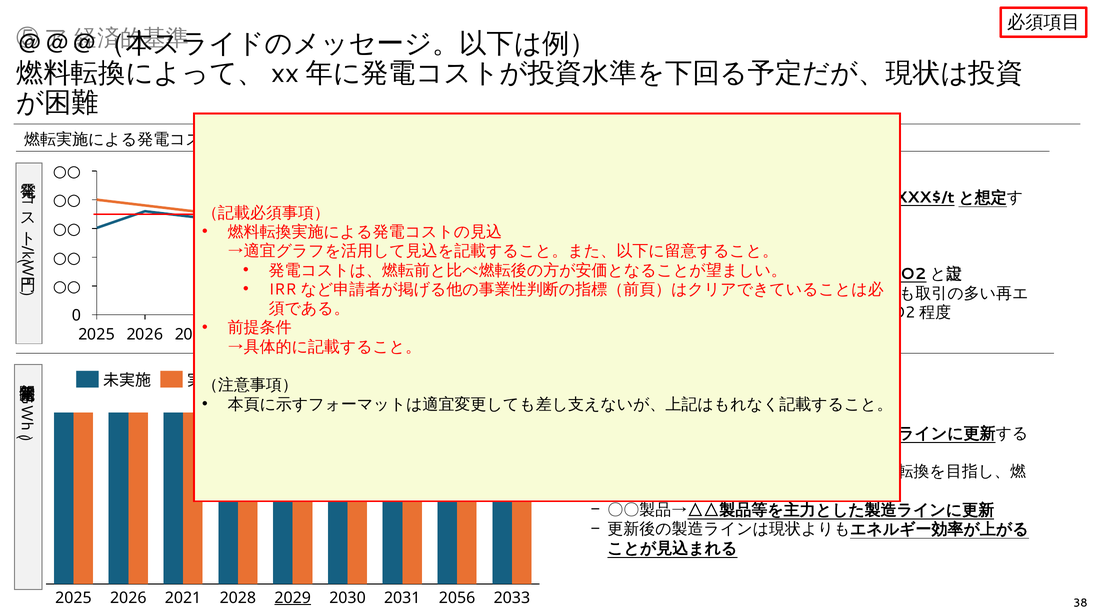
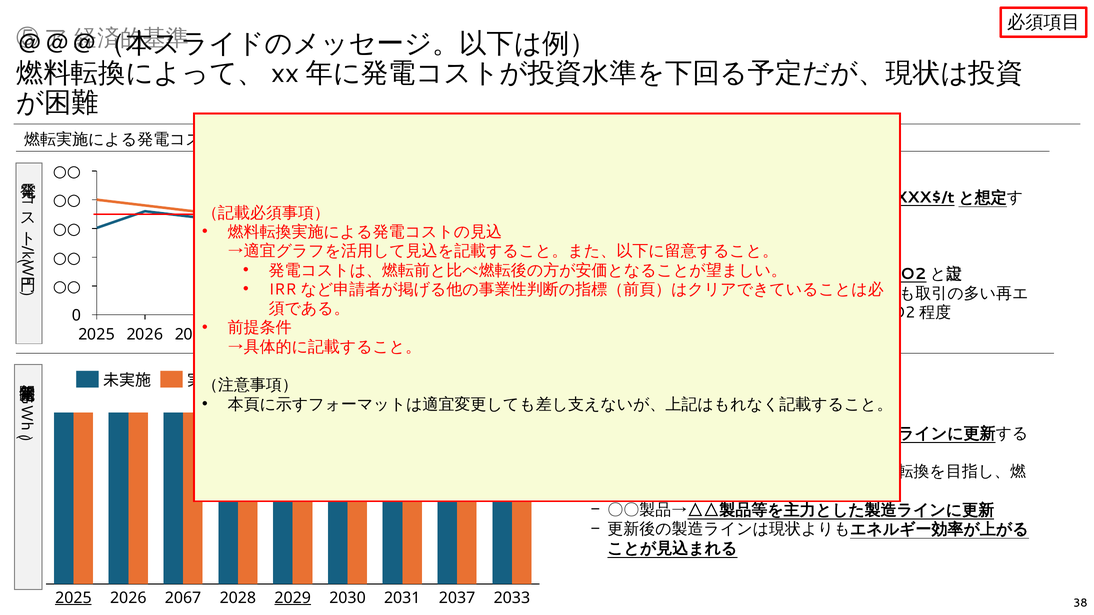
2025 at (73, 598) underline: none -> present
2021: 2021 -> 2067
2056: 2056 -> 2037
